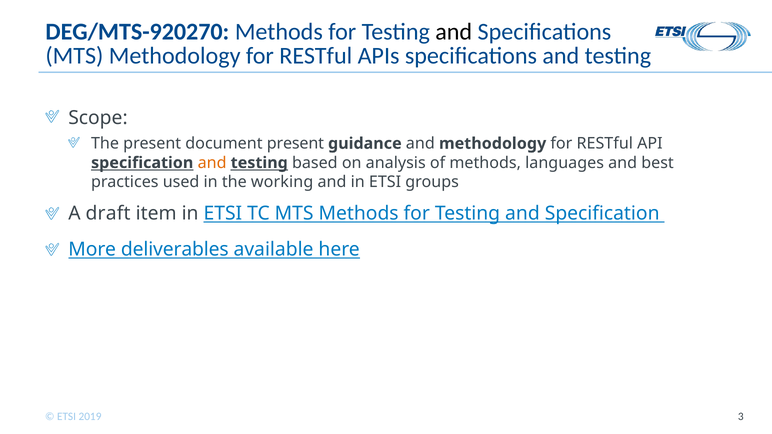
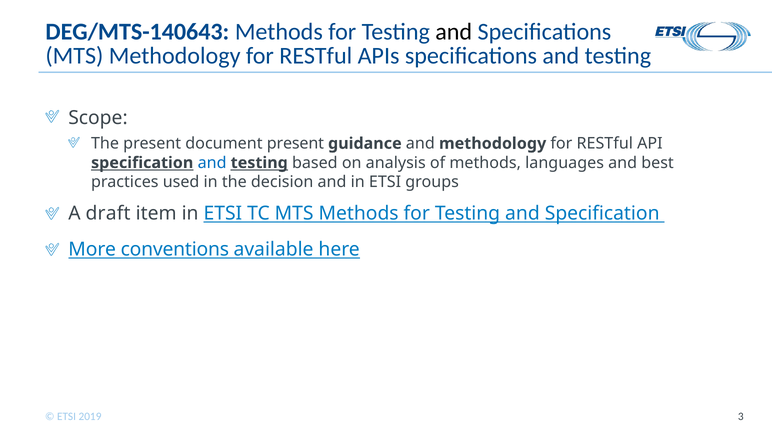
DEG/MTS-920270: DEG/MTS-920270 -> DEG/MTS-140643
and at (212, 163) colour: orange -> blue
working: working -> decision
deliverables: deliverables -> conventions
